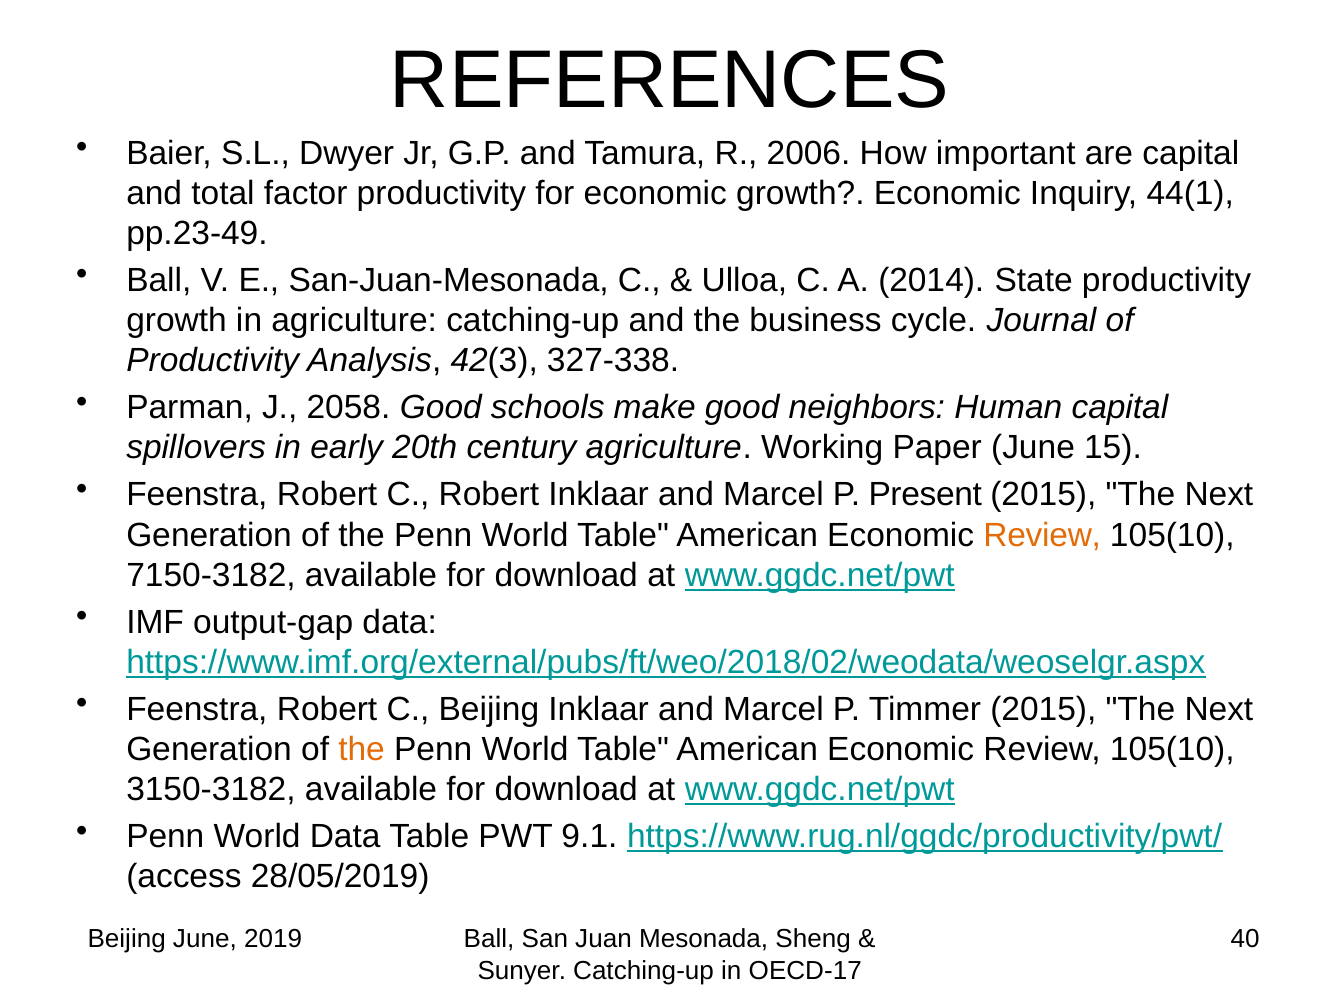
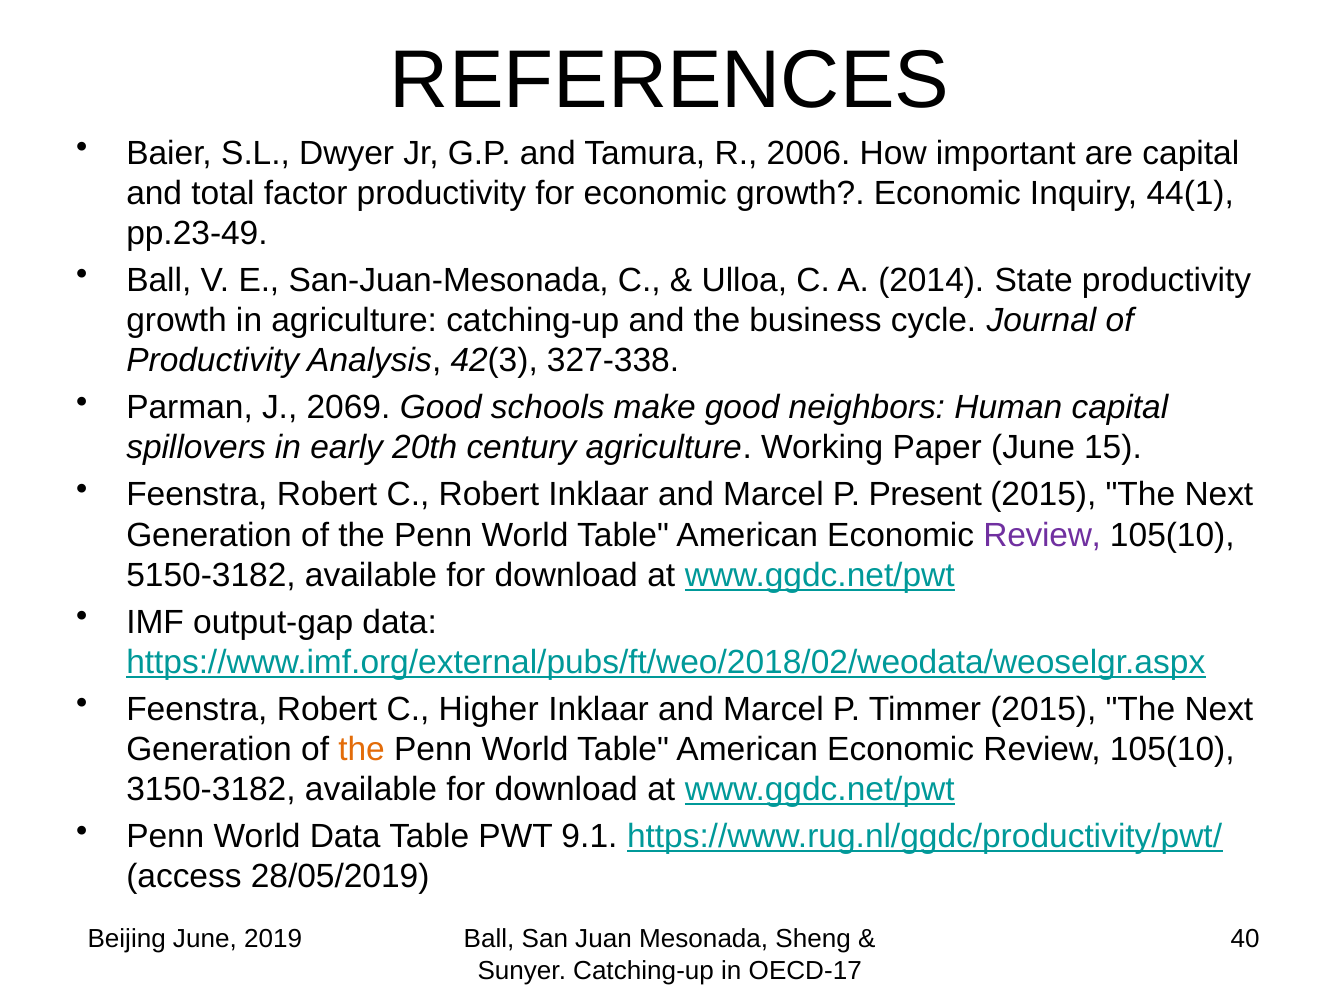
2058: 2058 -> 2069
Review at (1042, 535) colour: orange -> purple
7150-3182: 7150-3182 -> 5150-3182
C Beijing: Beijing -> Higher
